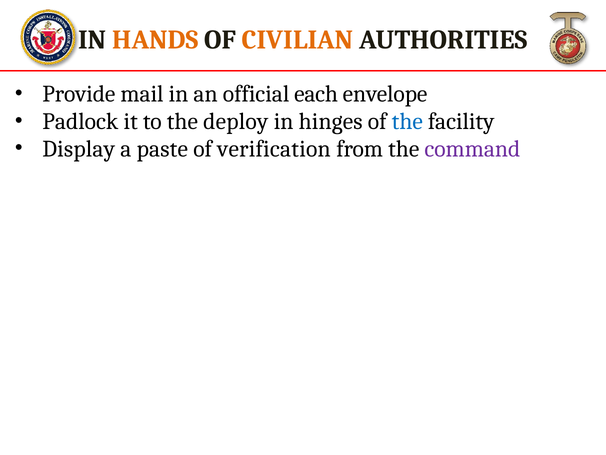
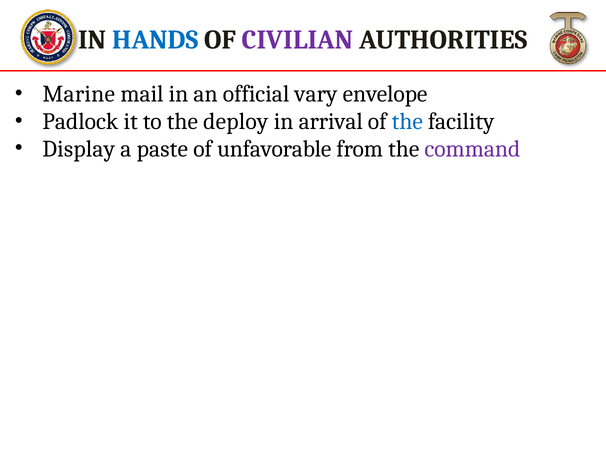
HANDS colour: orange -> blue
CIVILIAN colour: orange -> purple
Provide: Provide -> Marine
each: each -> vary
hinges: hinges -> arrival
verification: verification -> unfavorable
